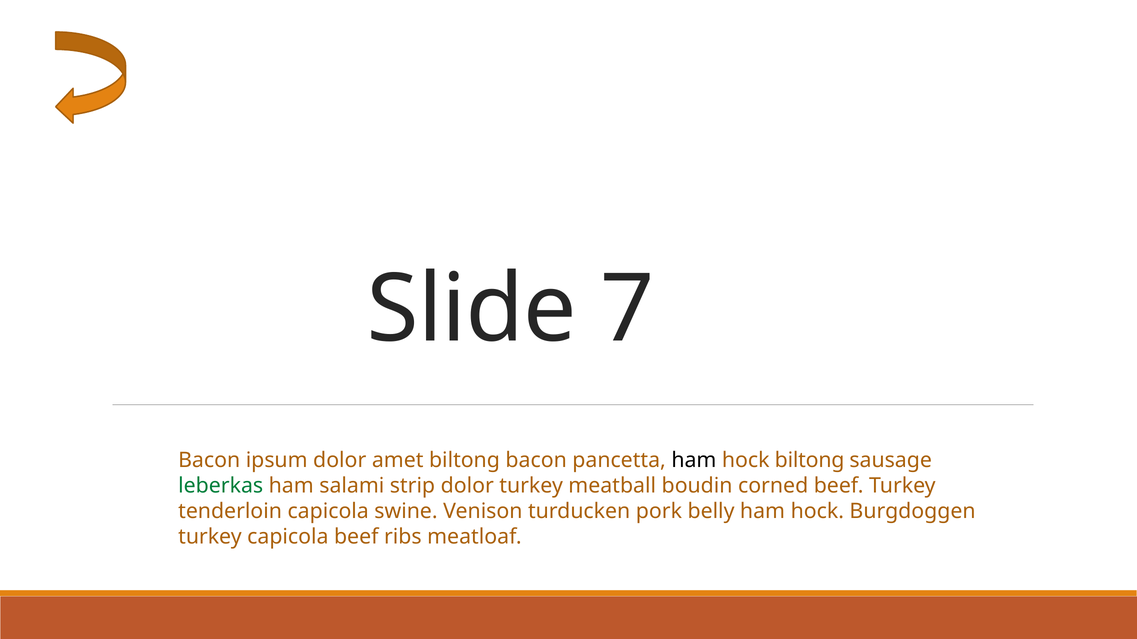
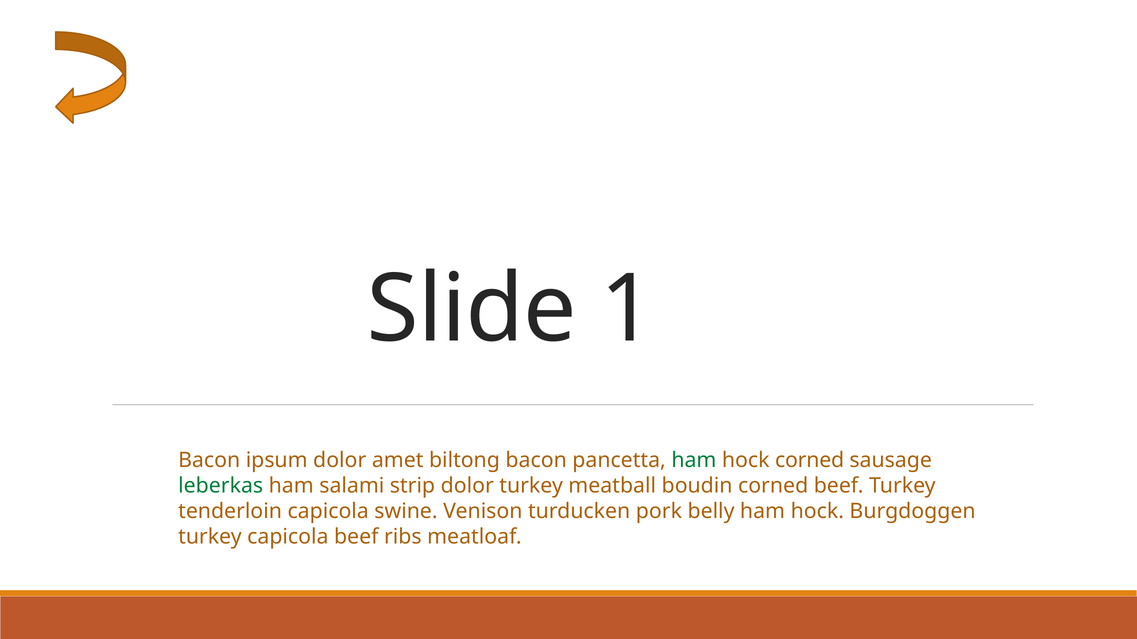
7: 7 -> 1
ham at (694, 461) colour: black -> green
hock biltong: biltong -> corned
